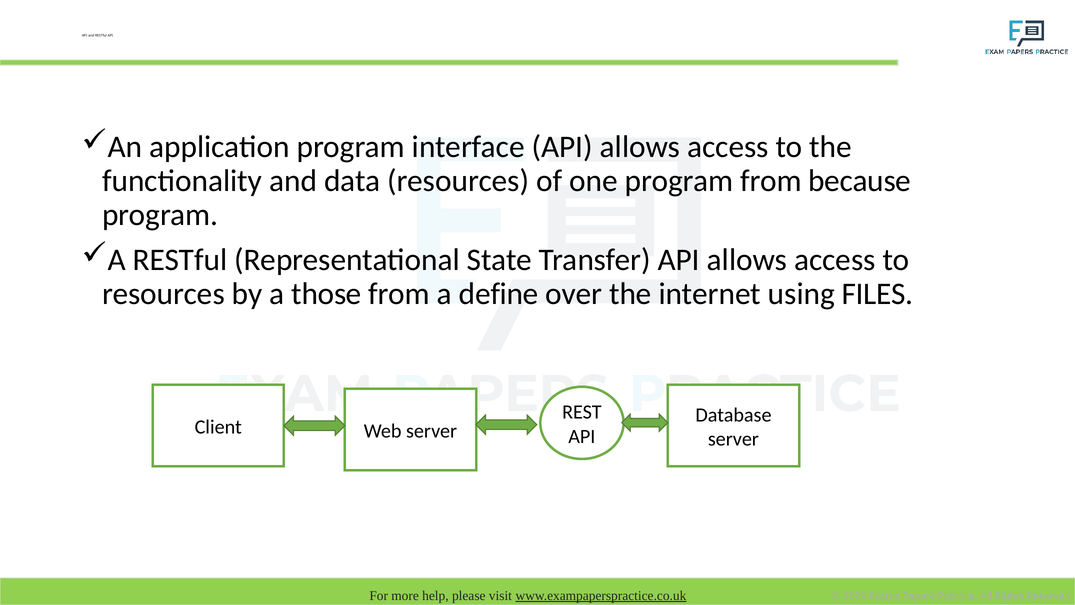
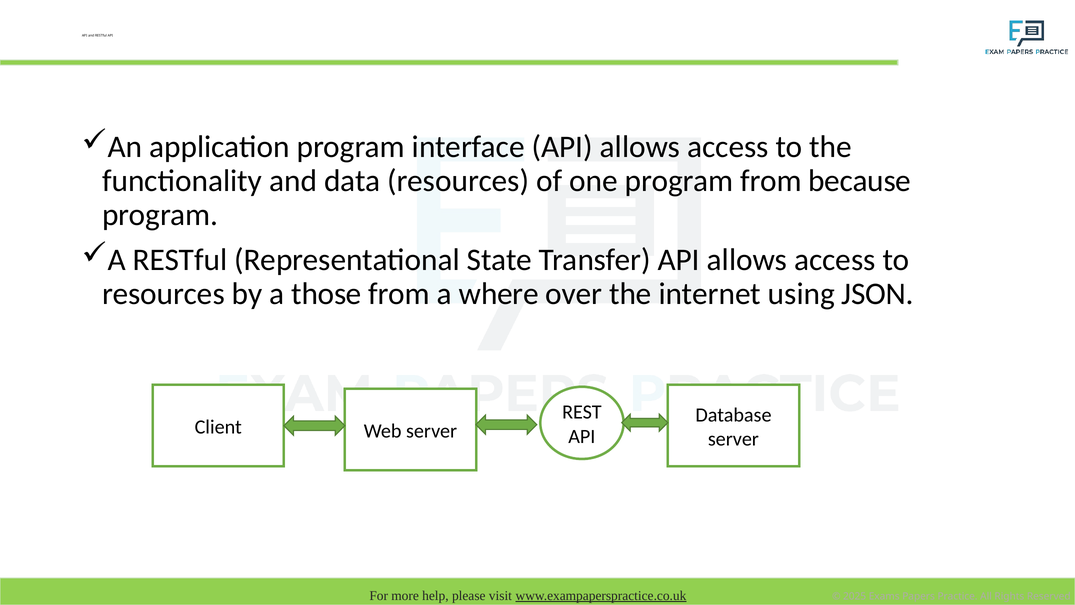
define: define -> where
FILES: FILES -> JSON
